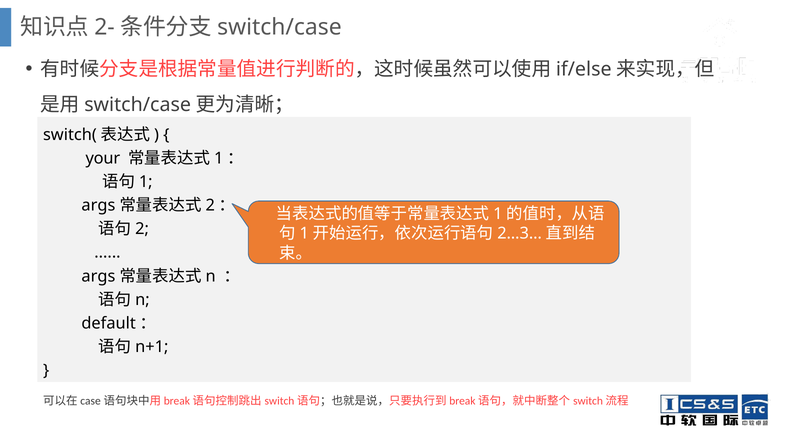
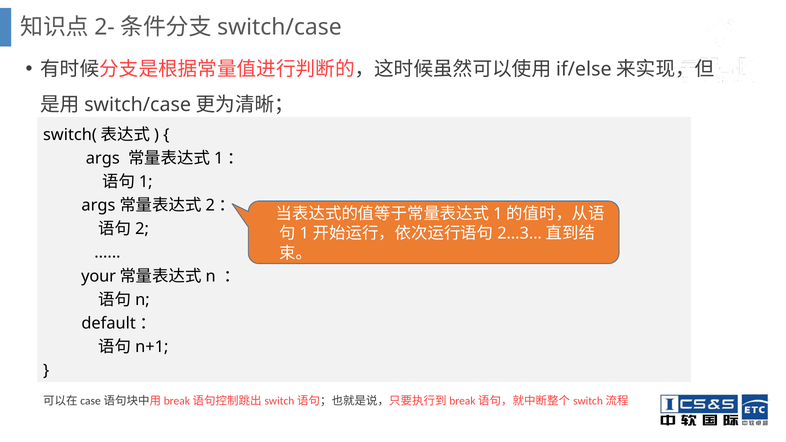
your at (103, 158): your -> args
args at (98, 276): args -> your
